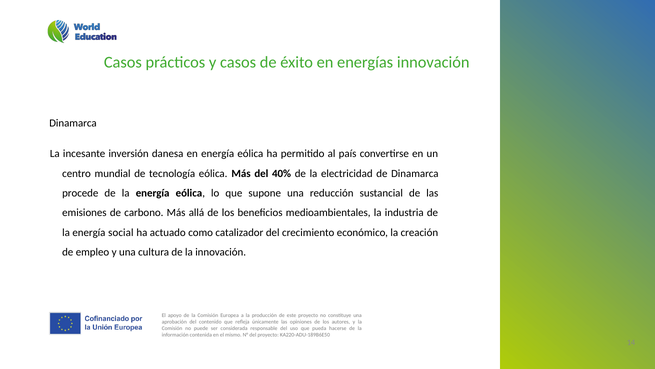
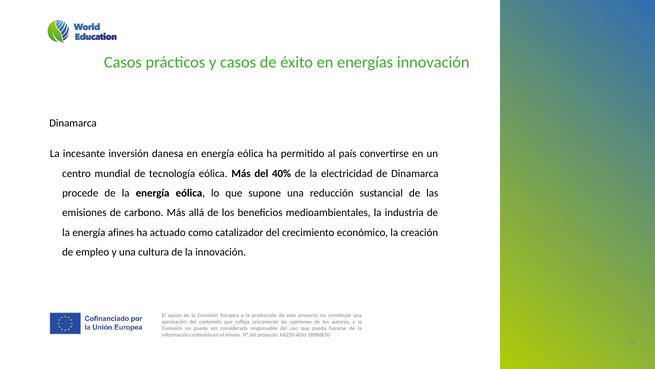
social: social -> afines
